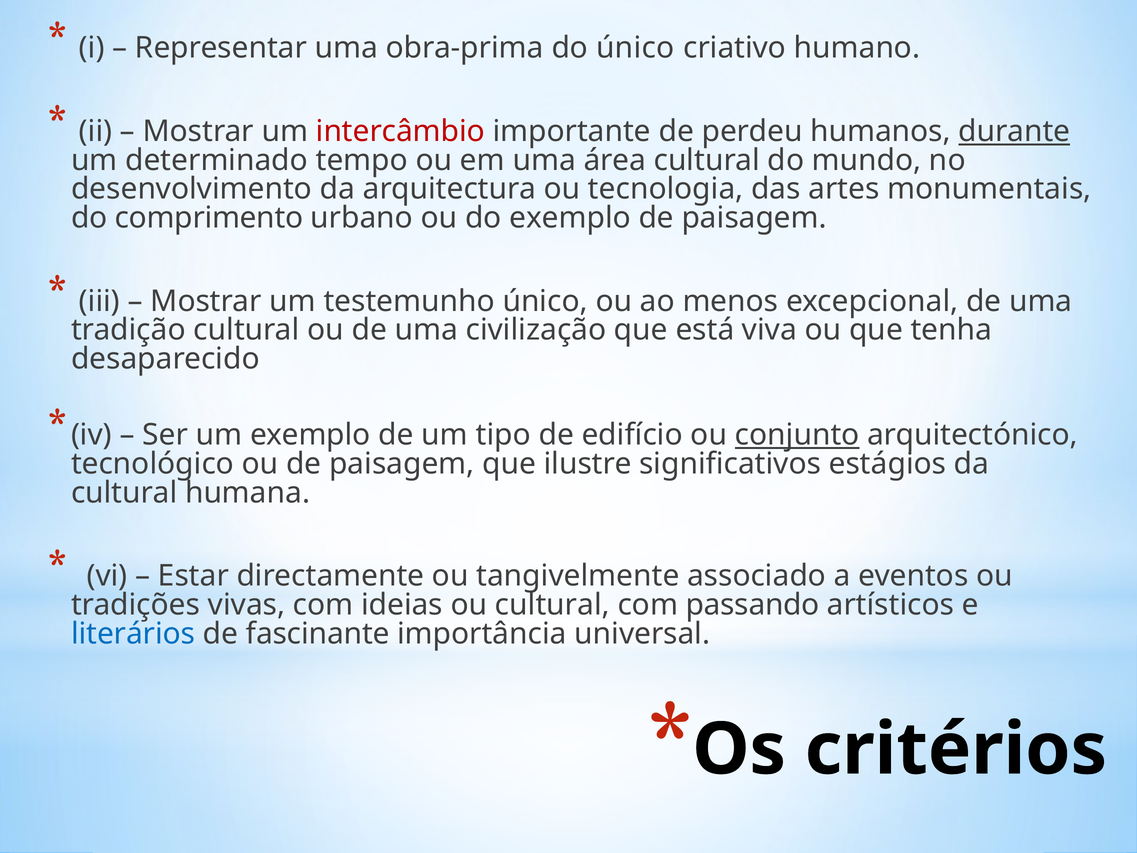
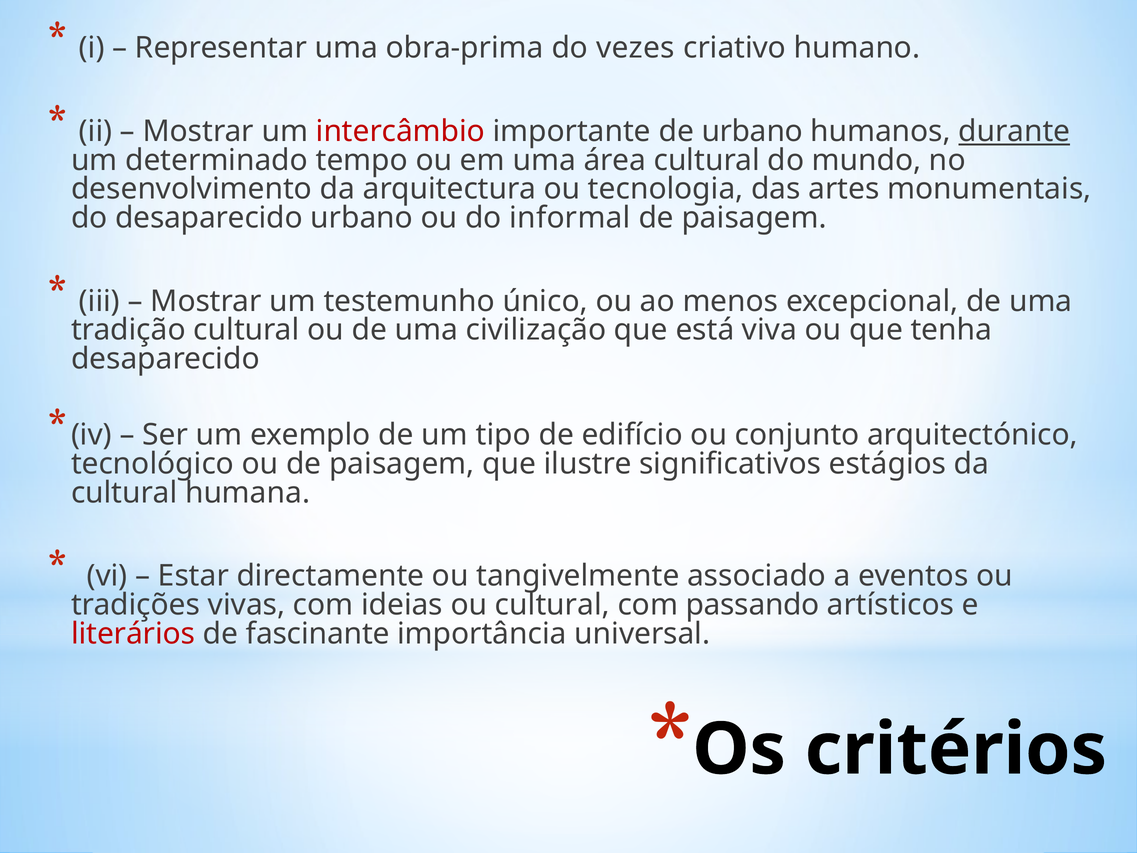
do único: único -> vezes
de perdeu: perdeu -> urbano
do comprimento: comprimento -> desaparecido
do exemplo: exemplo -> informal
conjunto underline: present -> none
literários colour: blue -> red
